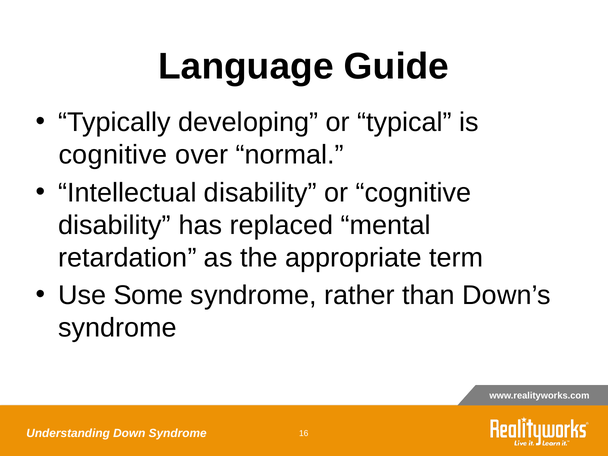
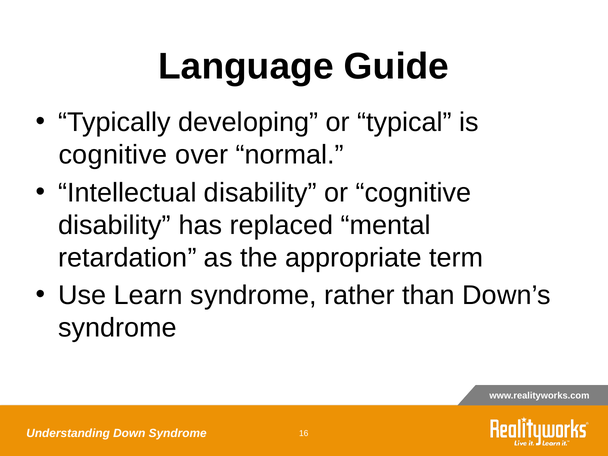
Some: Some -> Learn
